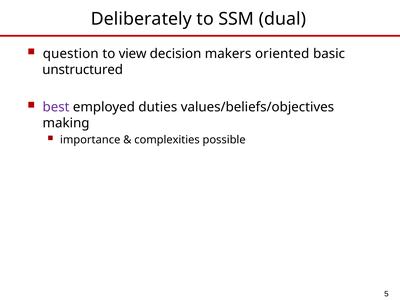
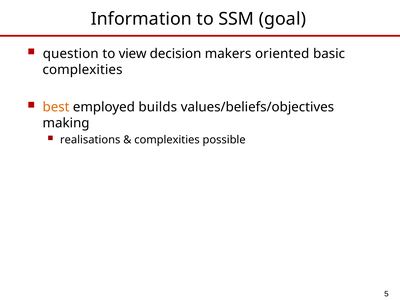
Deliberately: Deliberately -> Information
dual: dual -> goal
unstructured at (83, 70): unstructured -> complexities
best colour: purple -> orange
duties: duties -> builds
importance: importance -> realisations
